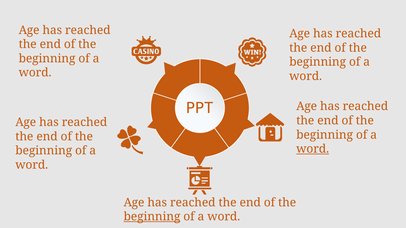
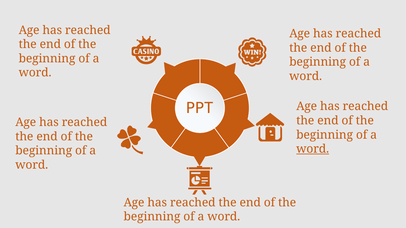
beginning at (152, 217) underline: present -> none
